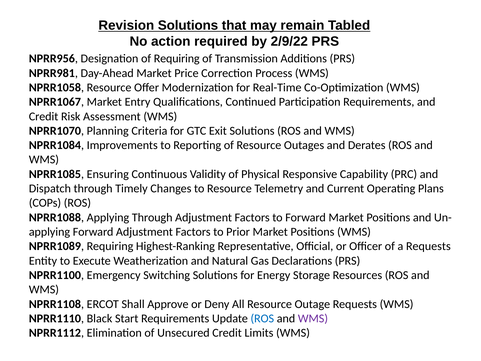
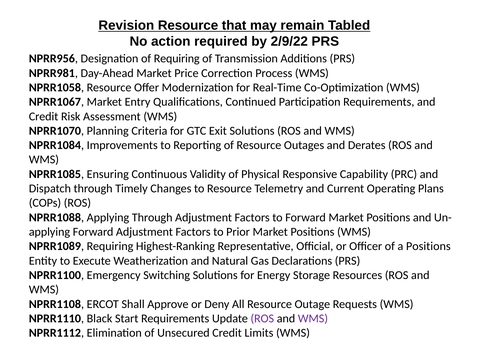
Revision Solutions: Solutions -> Resource
a Requests: Requests -> Positions
ROS at (262, 318) colour: blue -> purple
